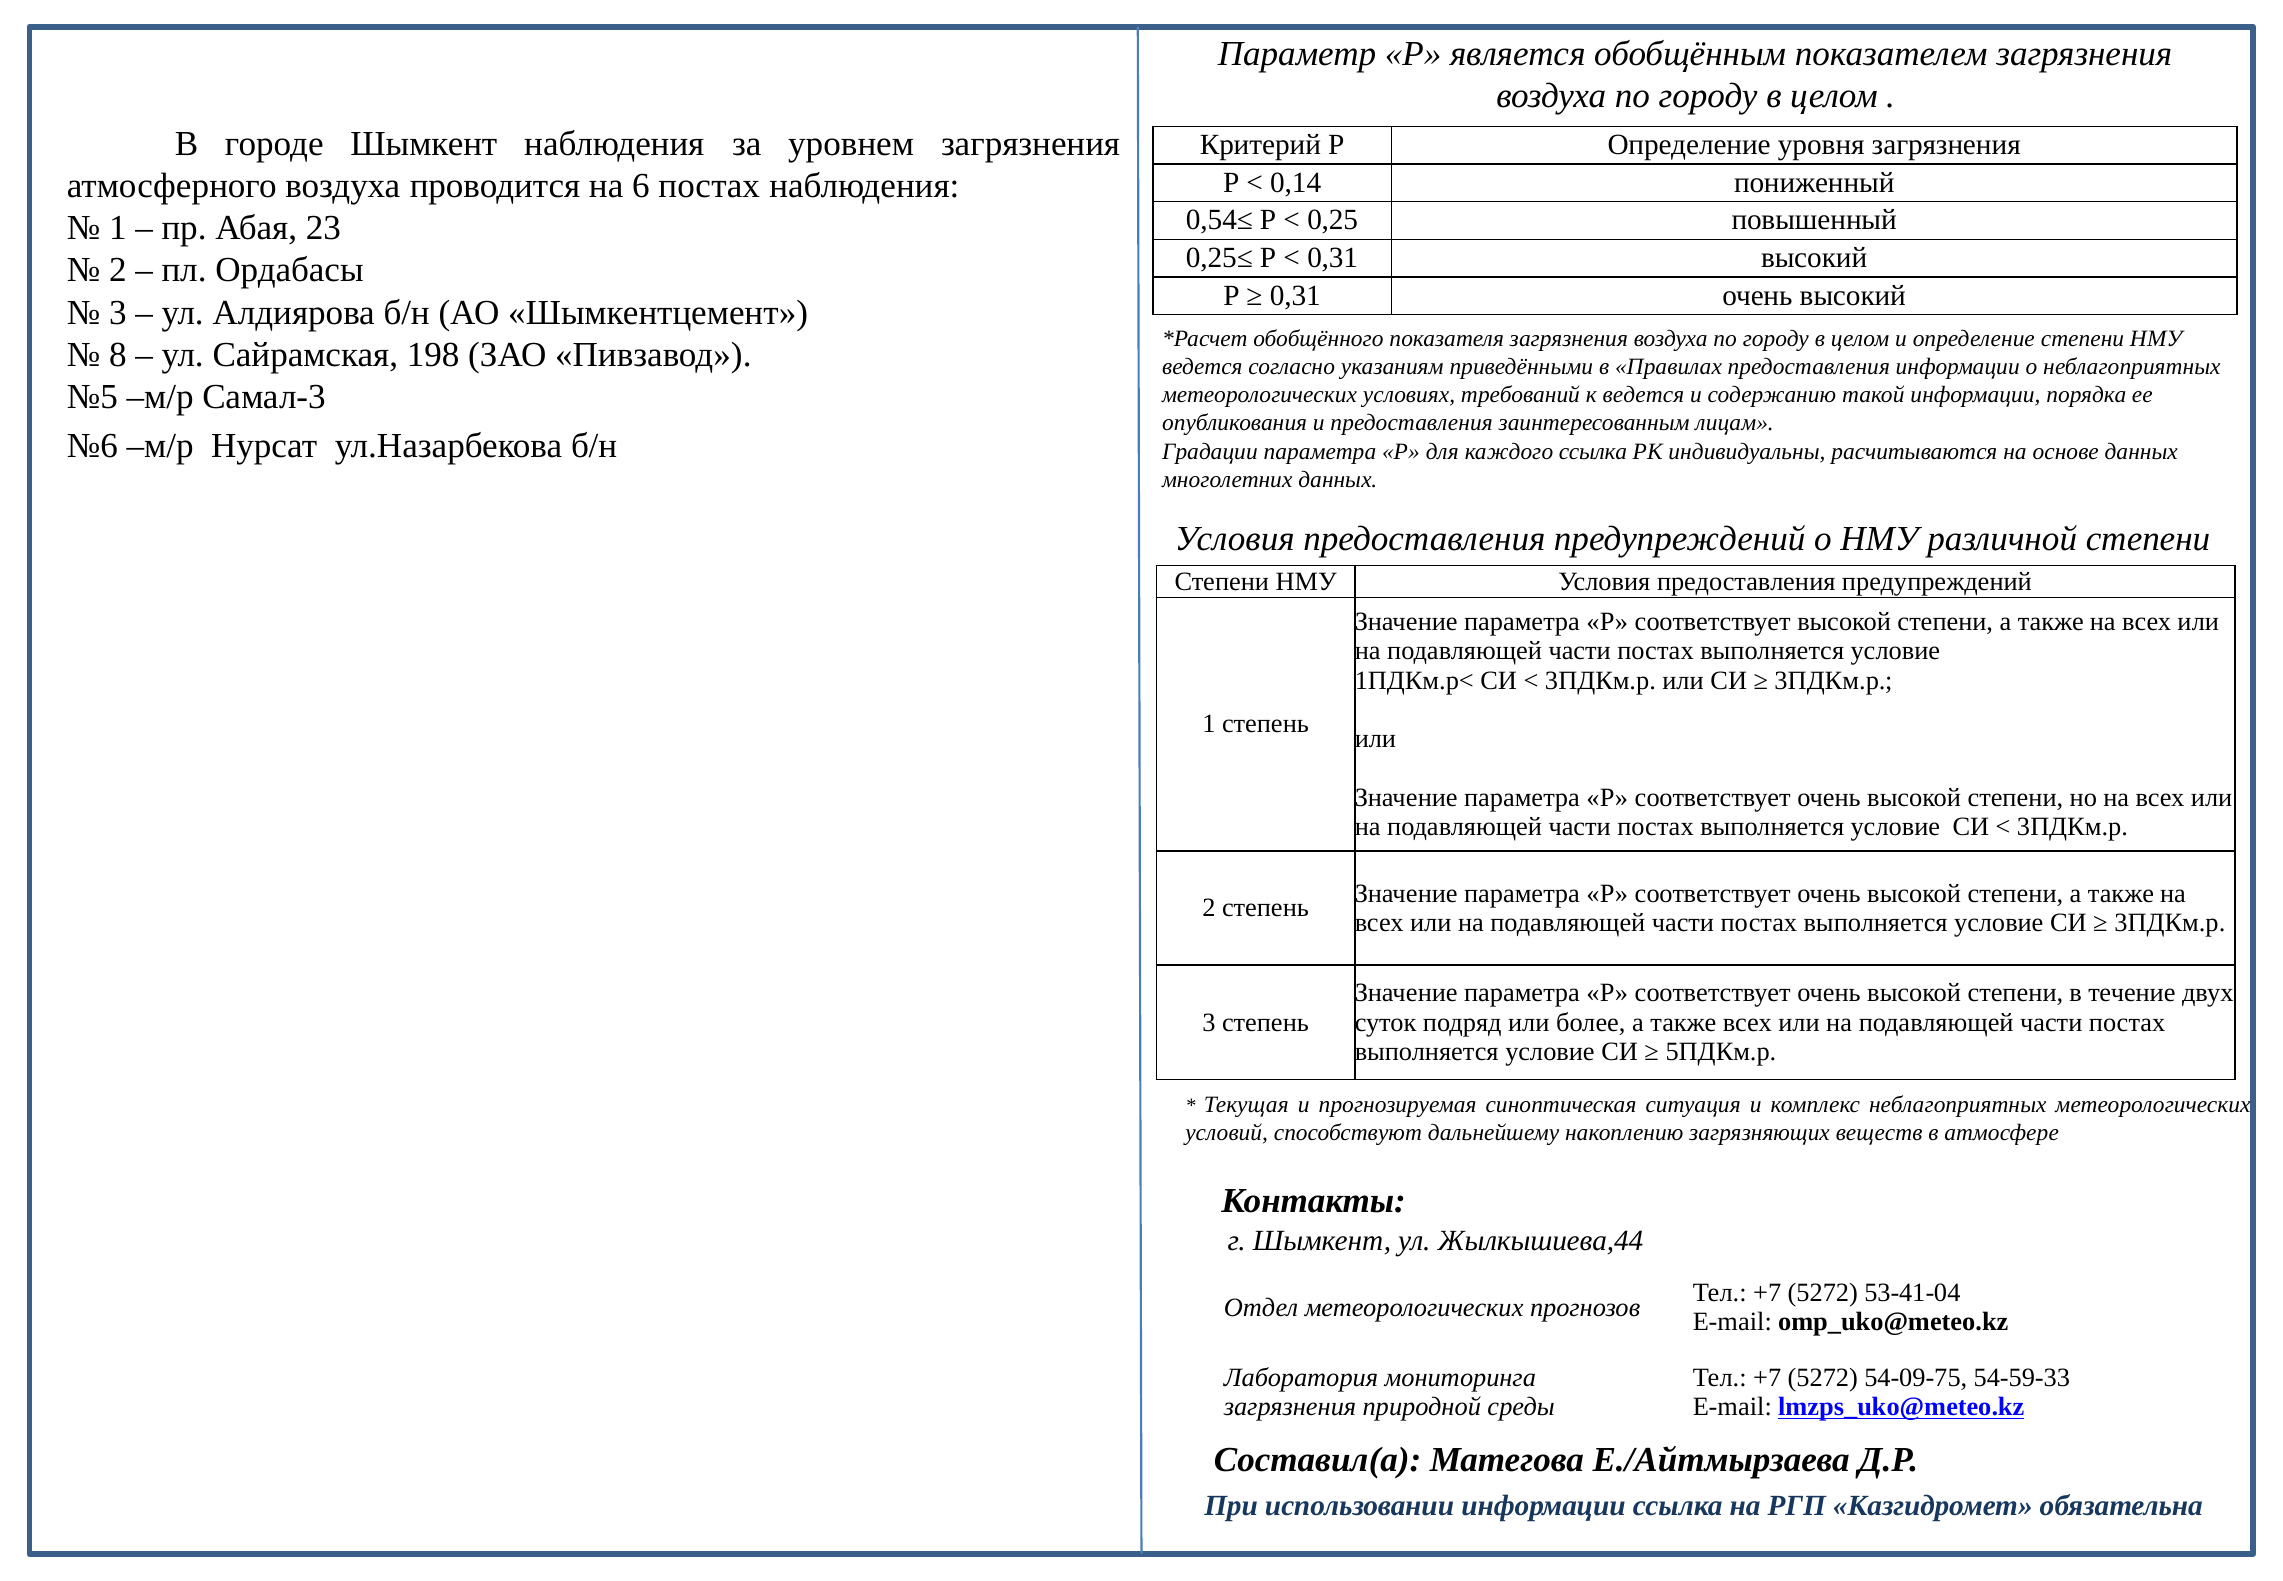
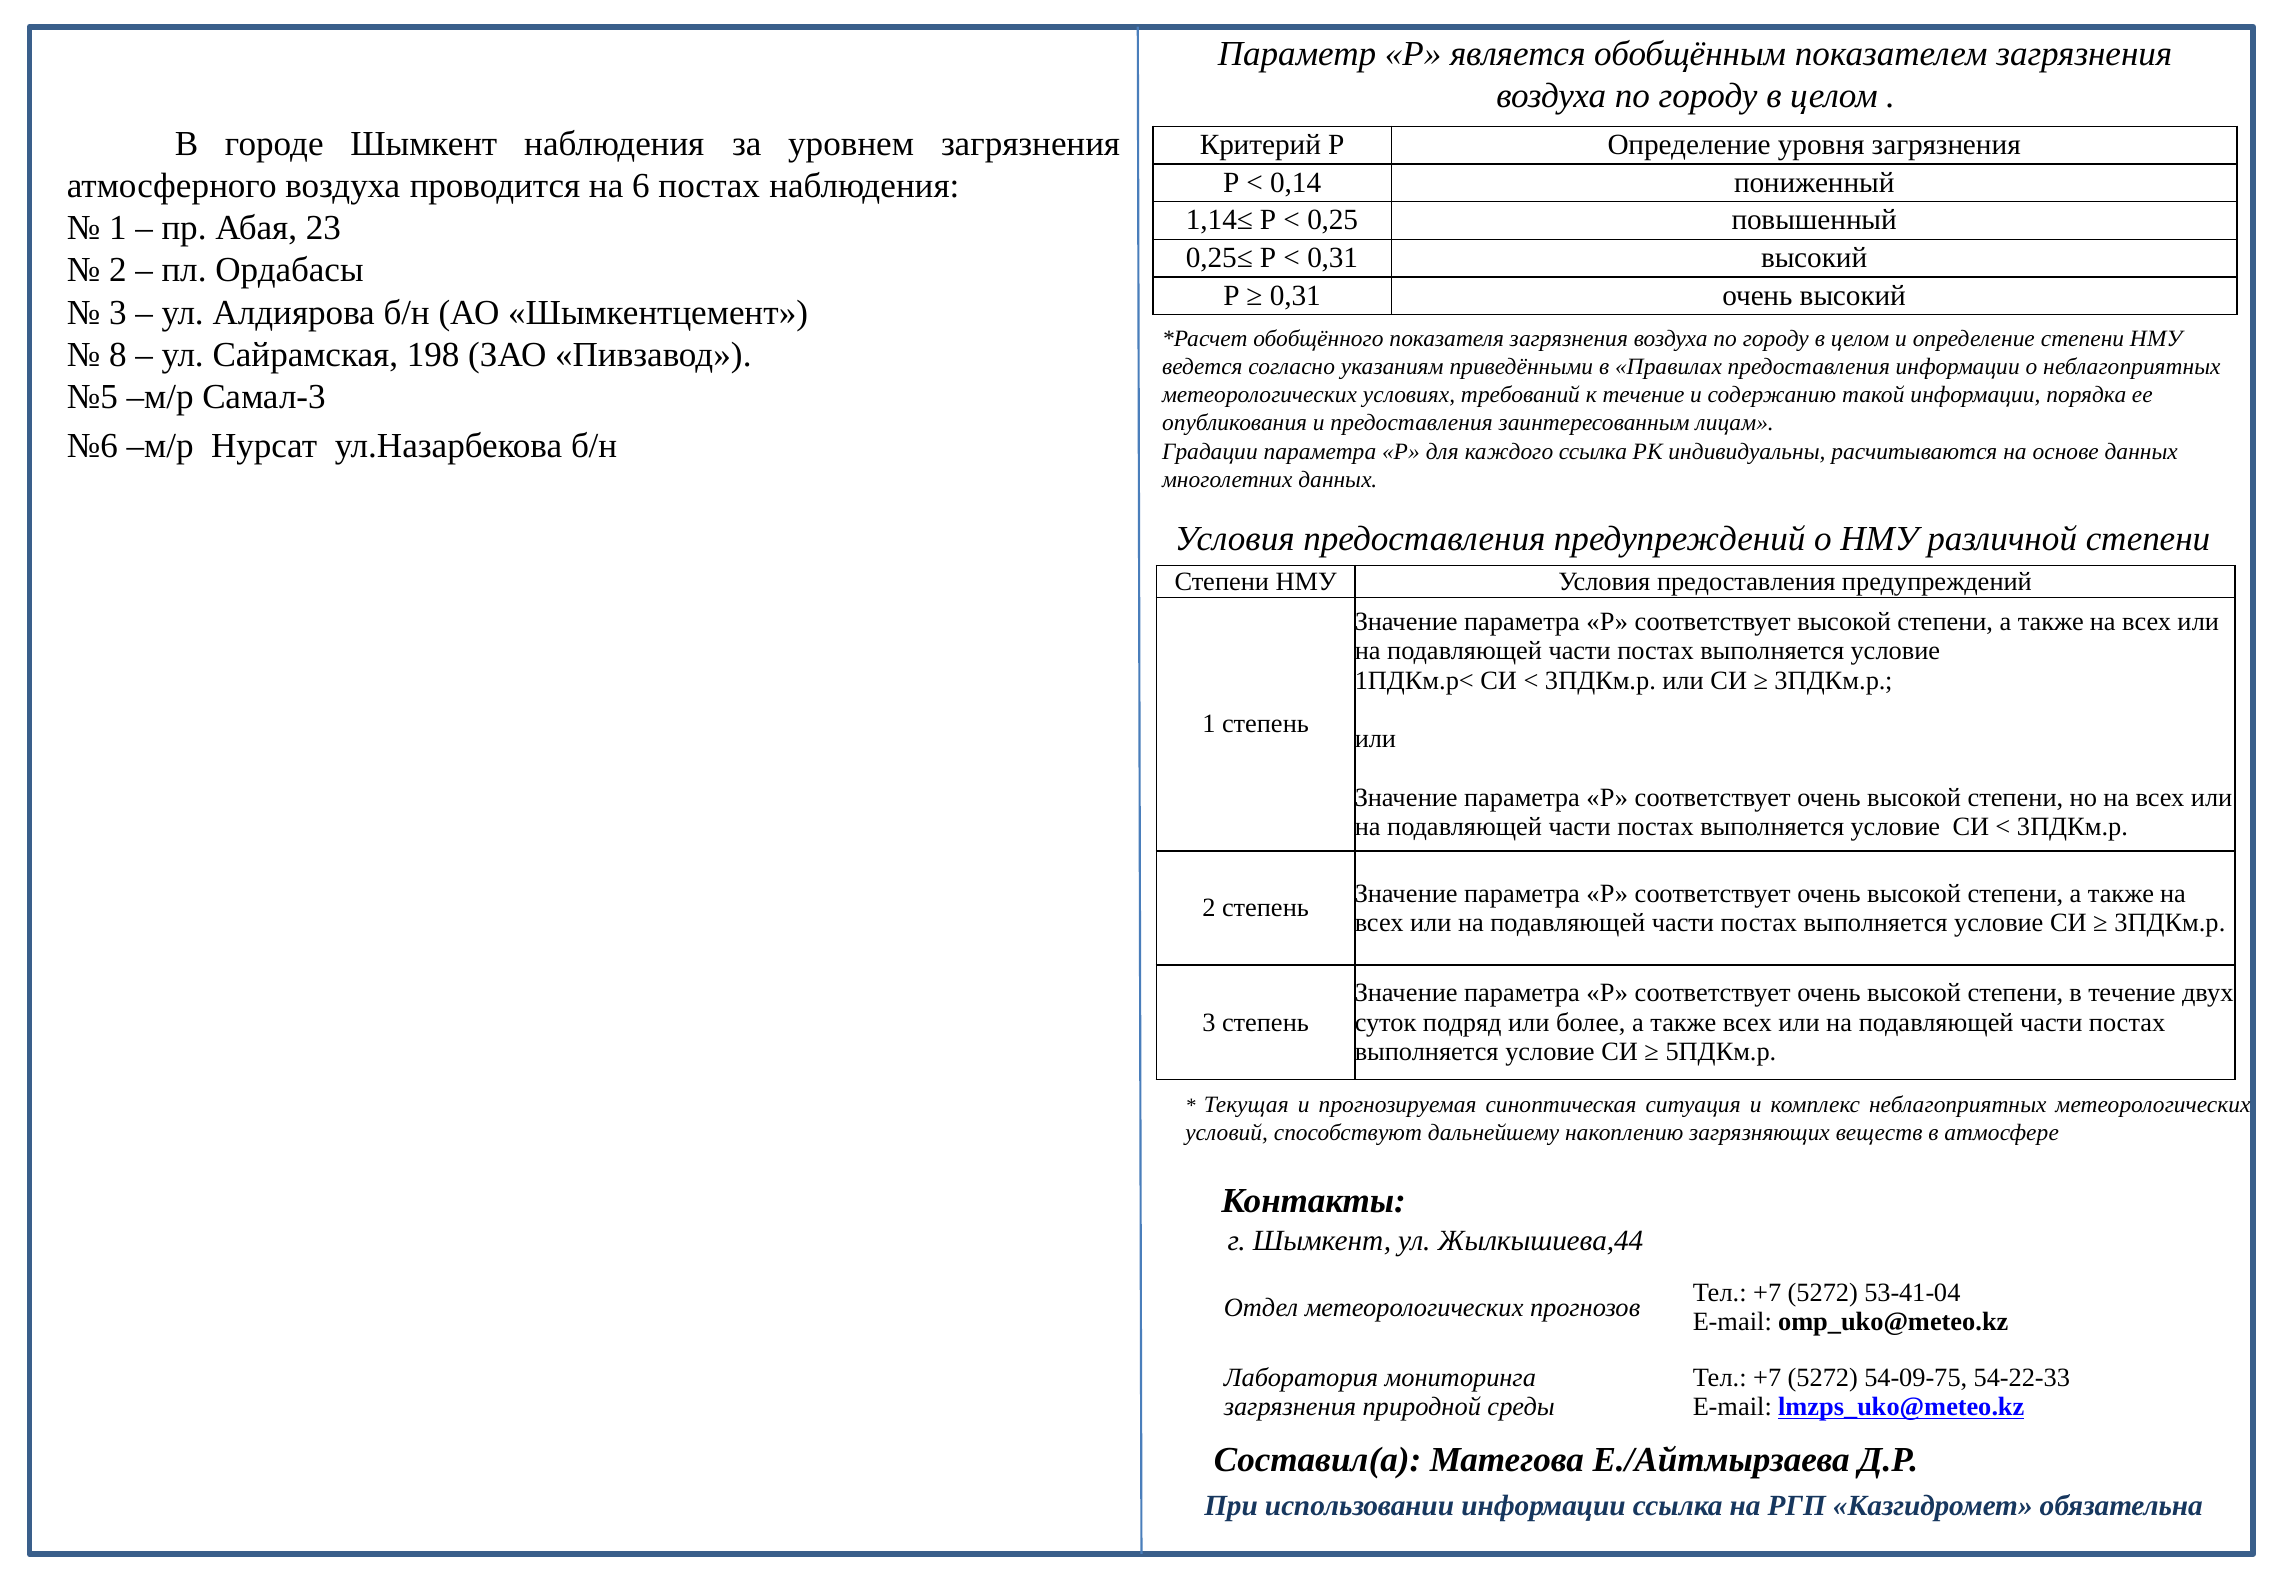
0,54≤: 0,54≤ -> 1,14≤
к ведется: ведется -> течение
54-59-33: 54-59-33 -> 54-22-33
